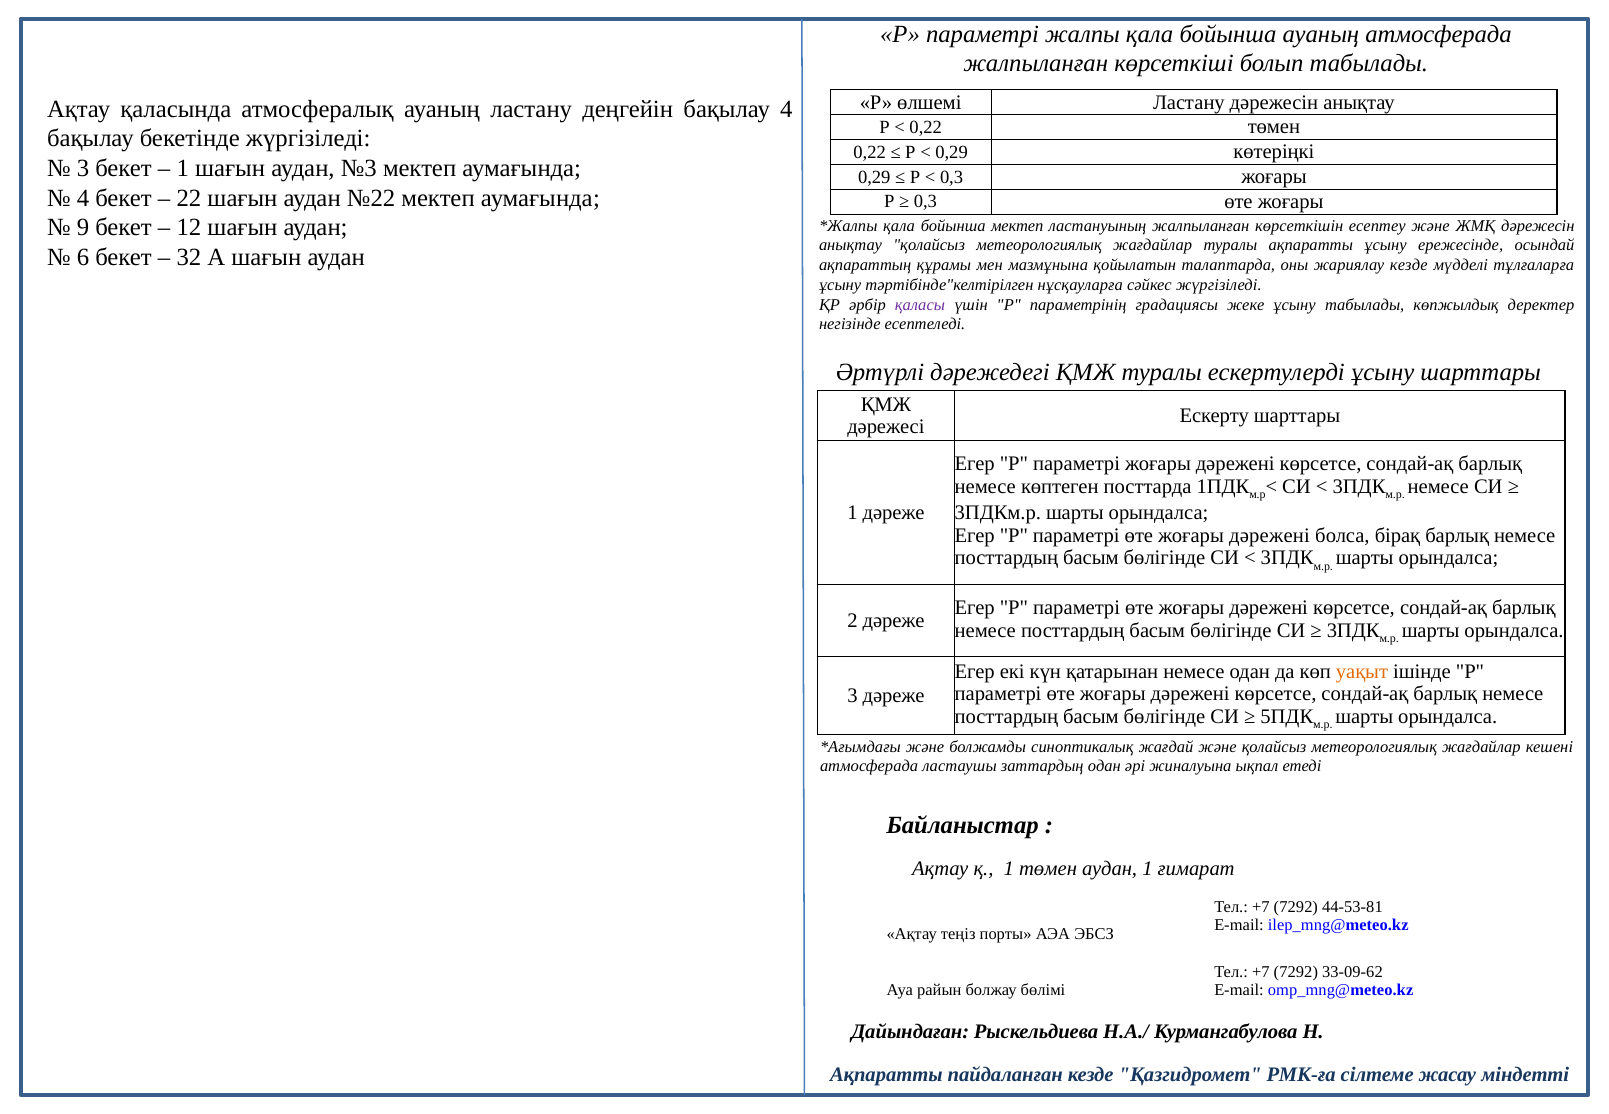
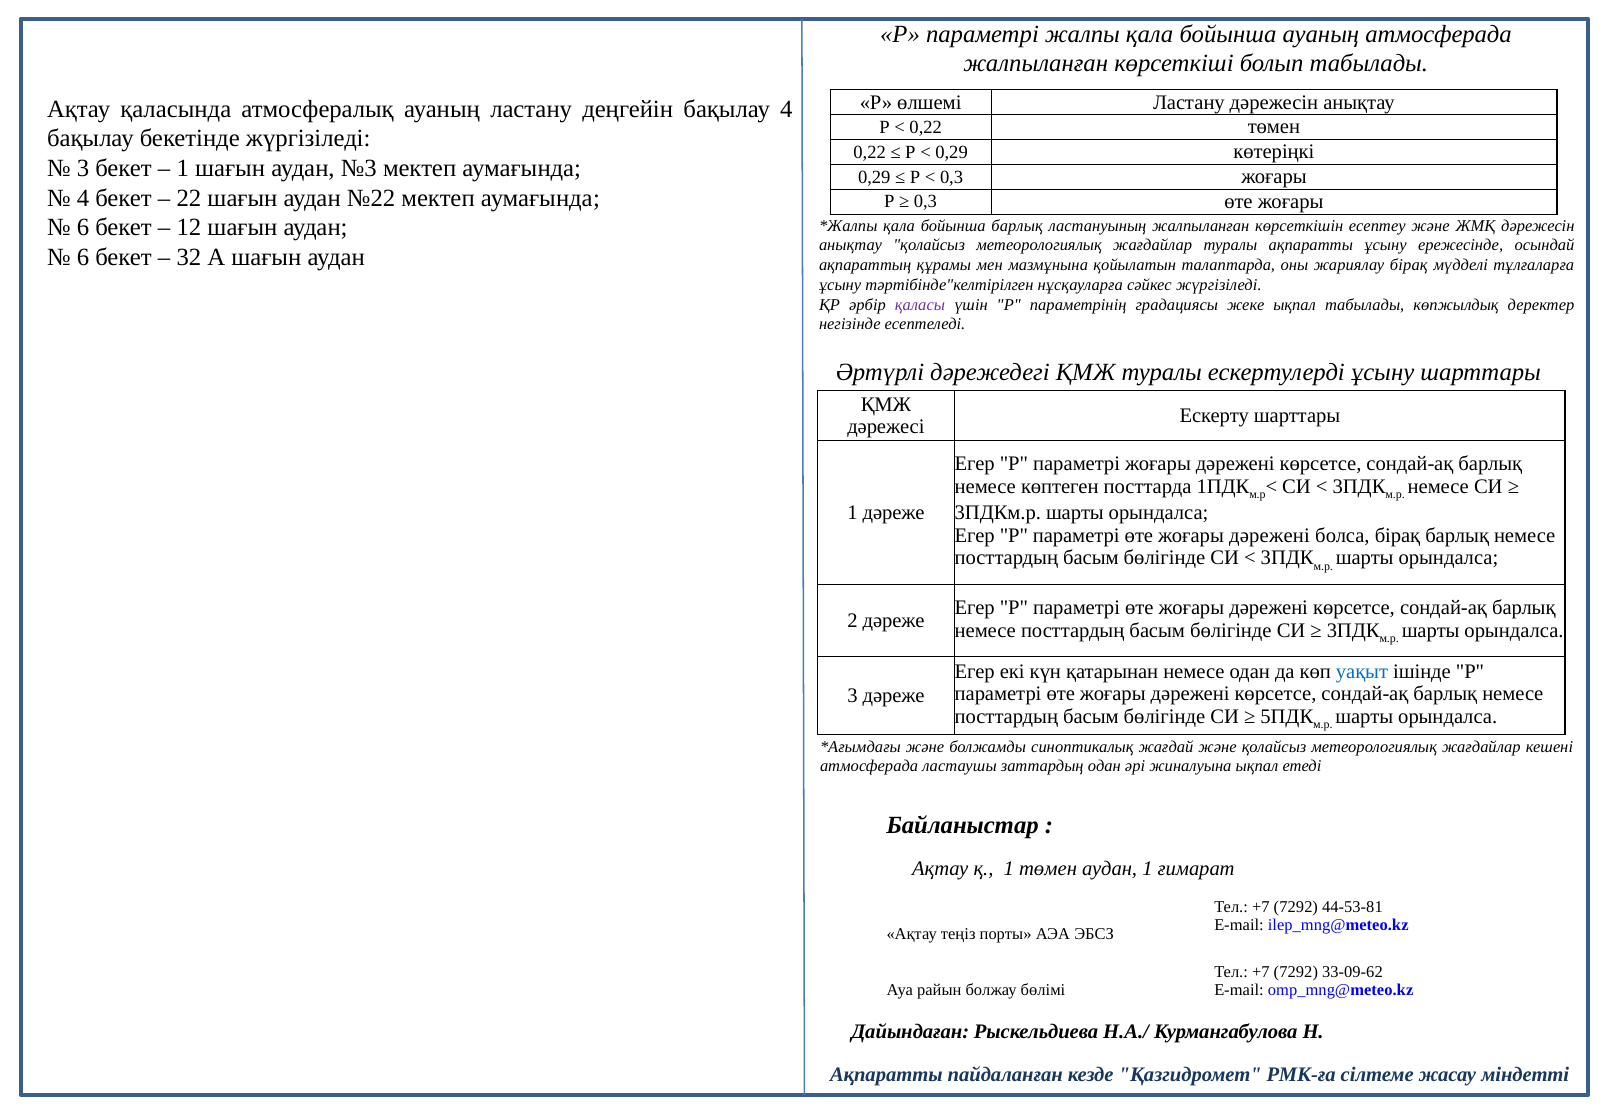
9 at (83, 228): 9 -> 6
бойынша мектеп: мектеп -> барлық
жариялау кезде: кезде -> бірақ
жеке ұсыну: ұсыну -> ықпал
уақыт colour: orange -> blue
